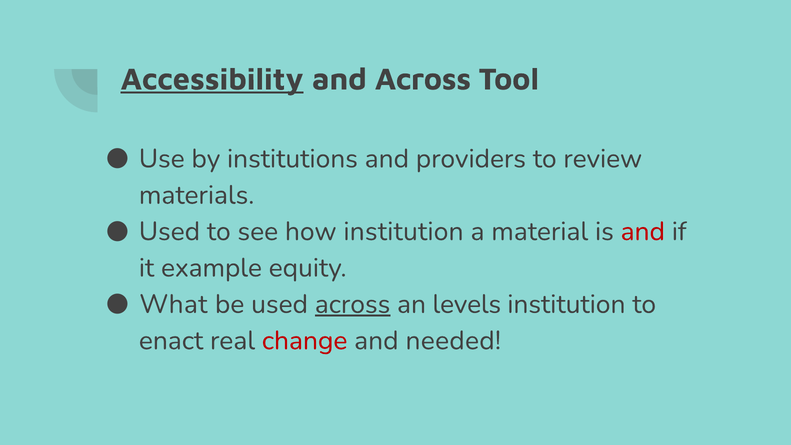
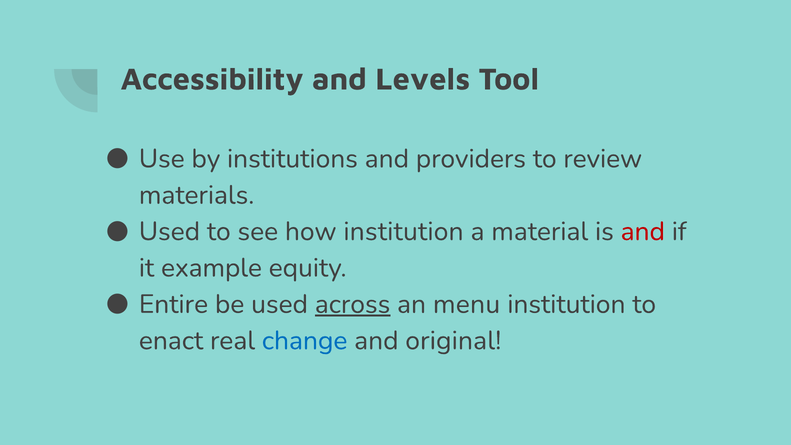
Accessibility underline: present -> none
and Across: Across -> Levels
What: What -> Entire
levels: levels -> menu
change colour: red -> blue
needed: needed -> original
